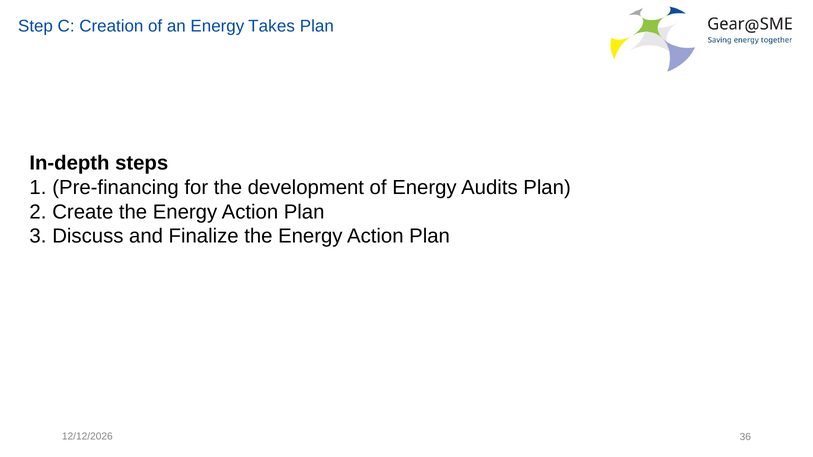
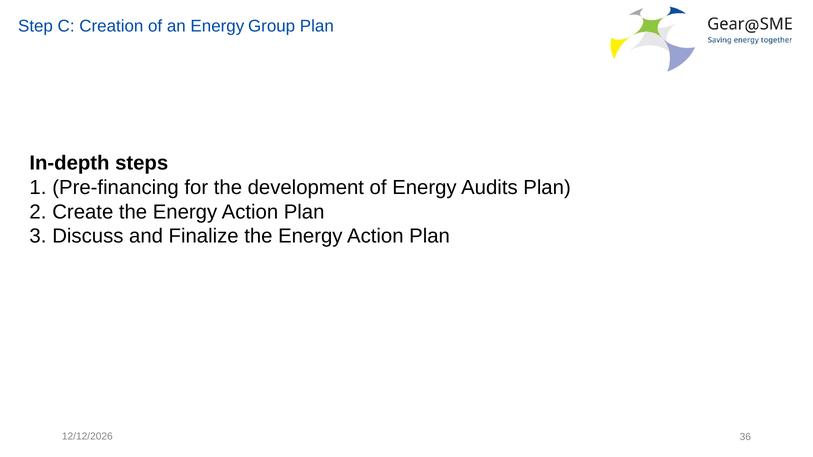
Takes: Takes -> Group
